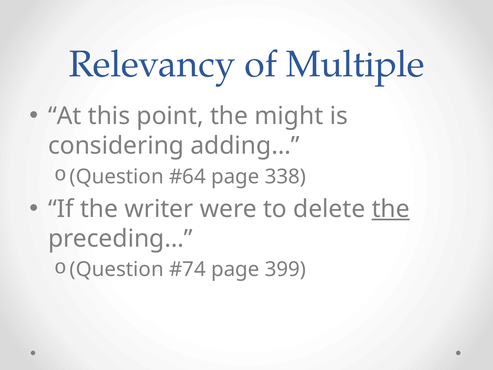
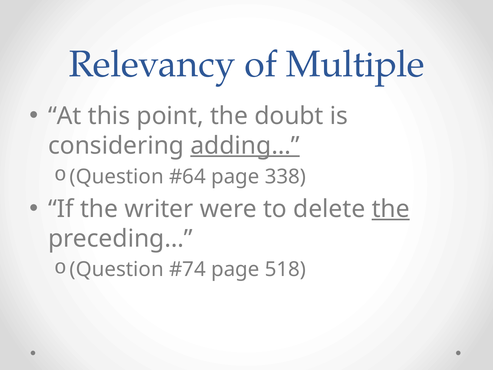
might: might -> doubt
adding… underline: none -> present
399: 399 -> 518
